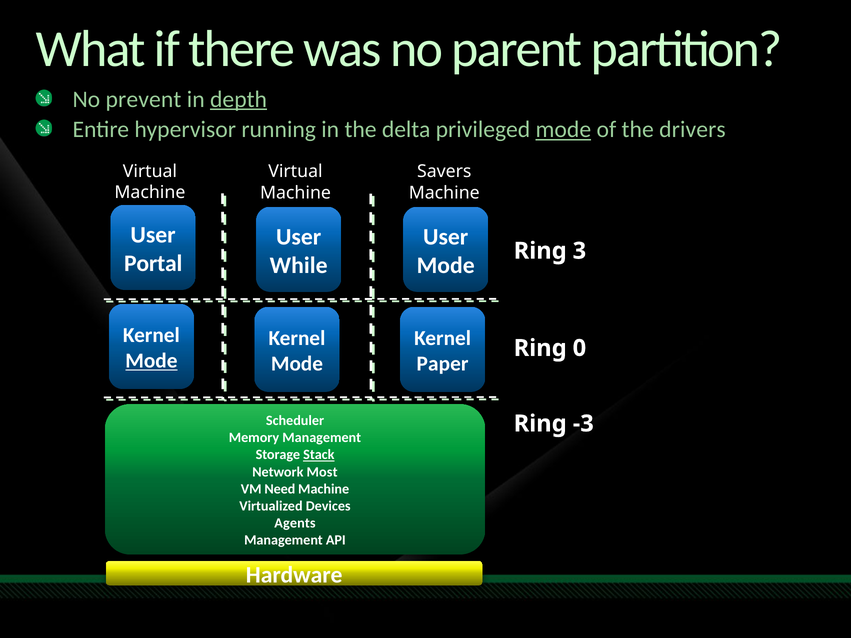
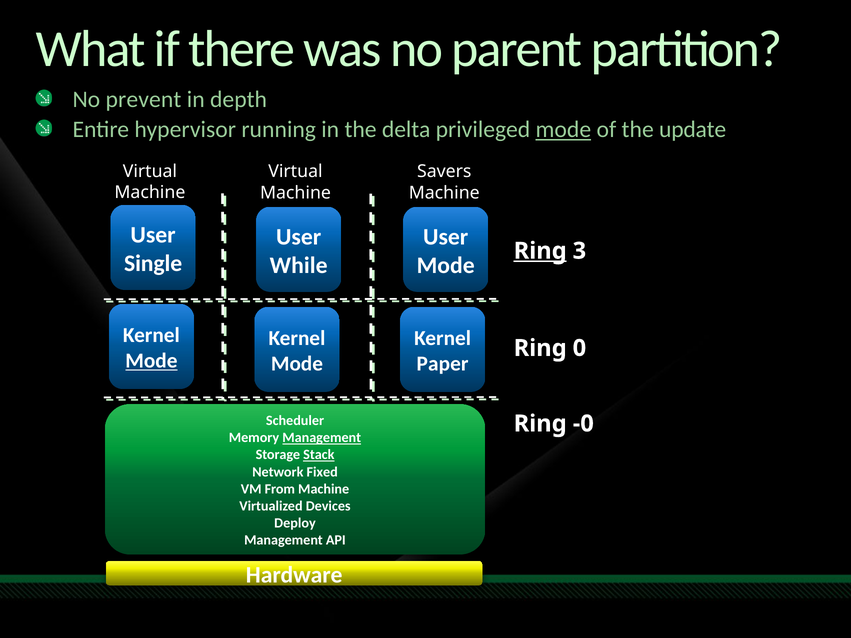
depth underline: present -> none
drivers: drivers -> update
Ring at (540, 251) underline: none -> present
Portal: Portal -> Single
-3: -3 -> -0
Management at (322, 438) underline: none -> present
Most: Most -> Fixed
Need: Need -> From
Agents: Agents -> Deploy
